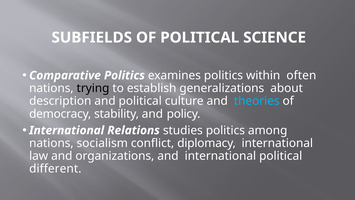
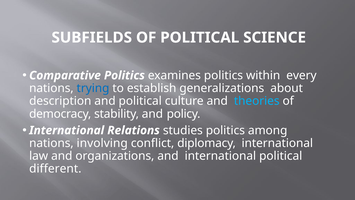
often: often -> every
trying colour: black -> blue
socialism: socialism -> involving
